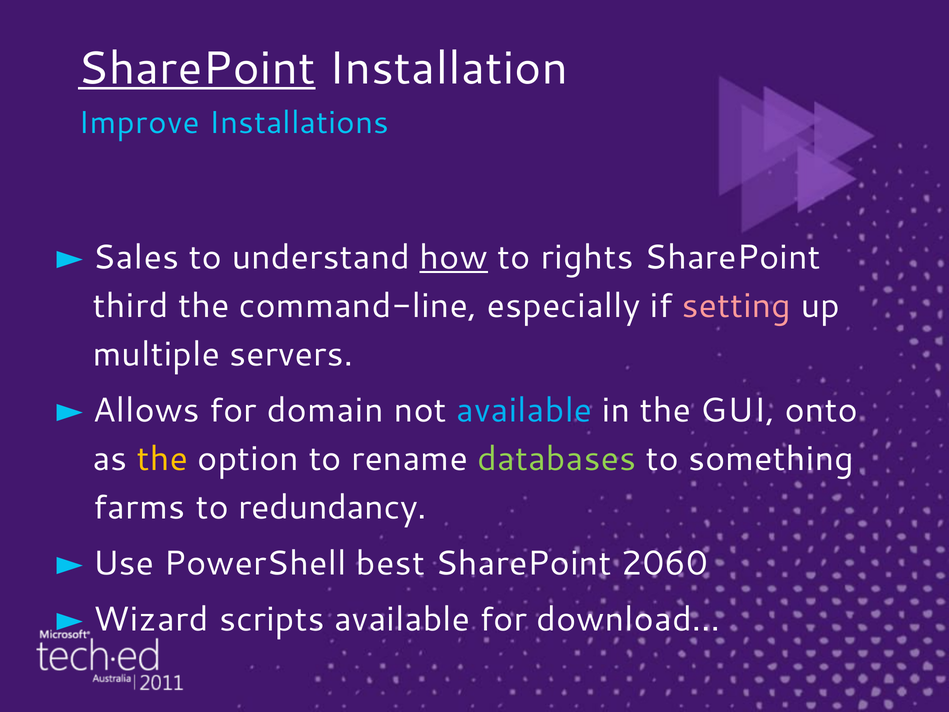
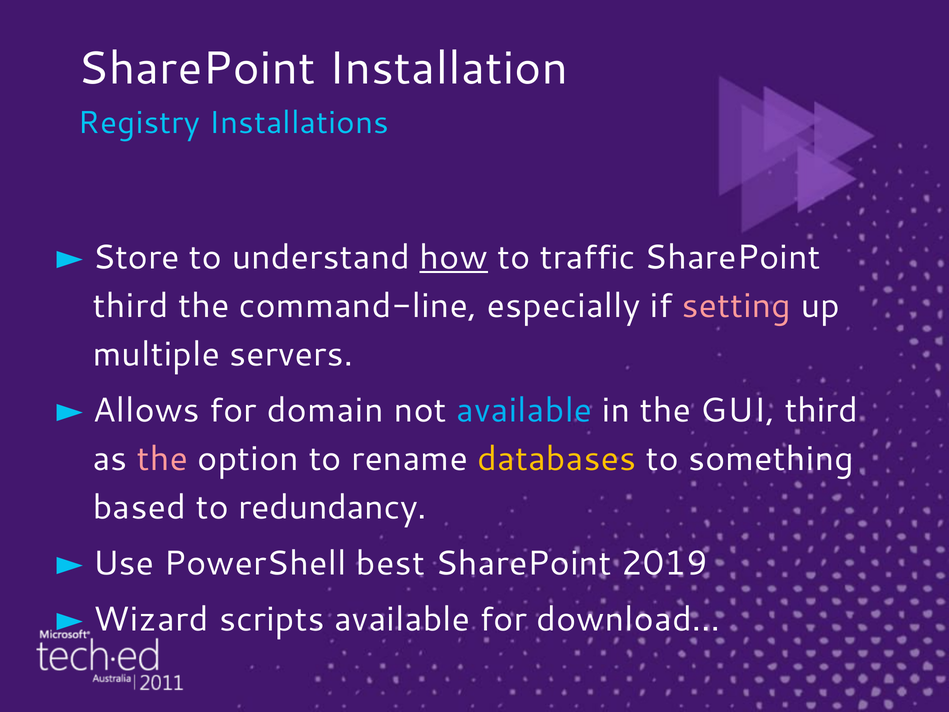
SharePoint at (197, 68) underline: present -> none
Improve: Improve -> Registry
Sales: Sales -> Store
rights: rights -> traffic
GUI onto: onto -> third
the at (162, 459) colour: yellow -> pink
databases colour: light green -> yellow
farms: farms -> based
2060: 2060 -> 2019
